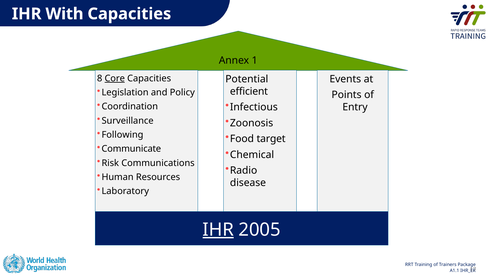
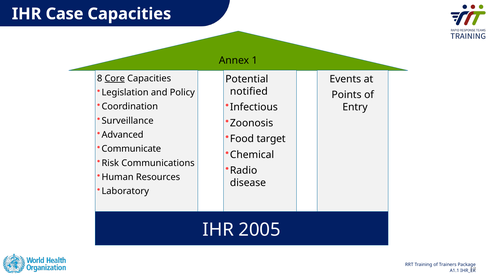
With: With -> Case
efficient: efficient -> notified
Following: Following -> Advanced
IHR at (218, 230) underline: present -> none
